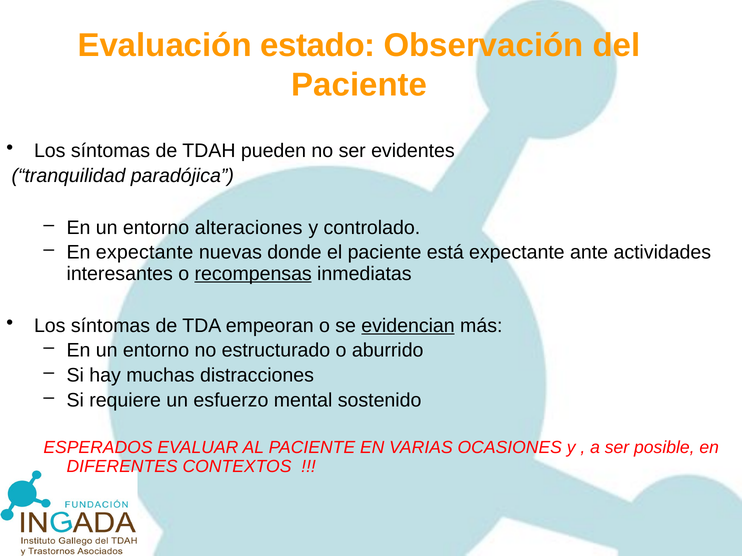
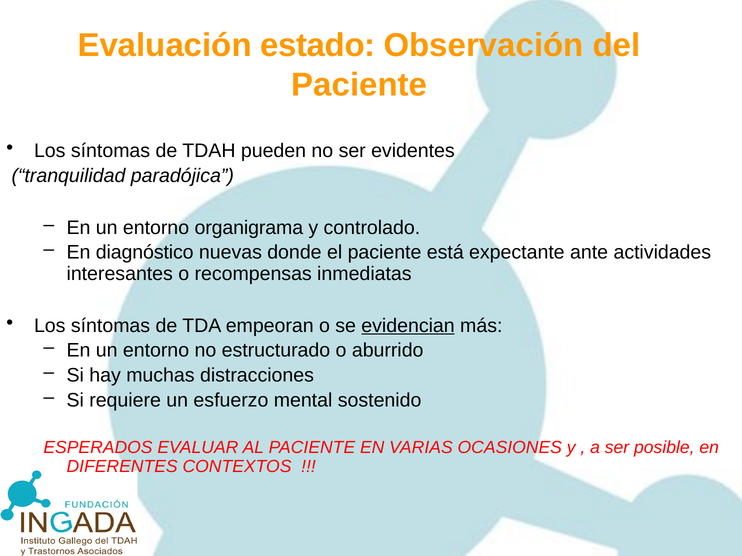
alteraciones: alteraciones -> organigrama
En expectante: expectante -> diagnóstico
recompensas underline: present -> none
